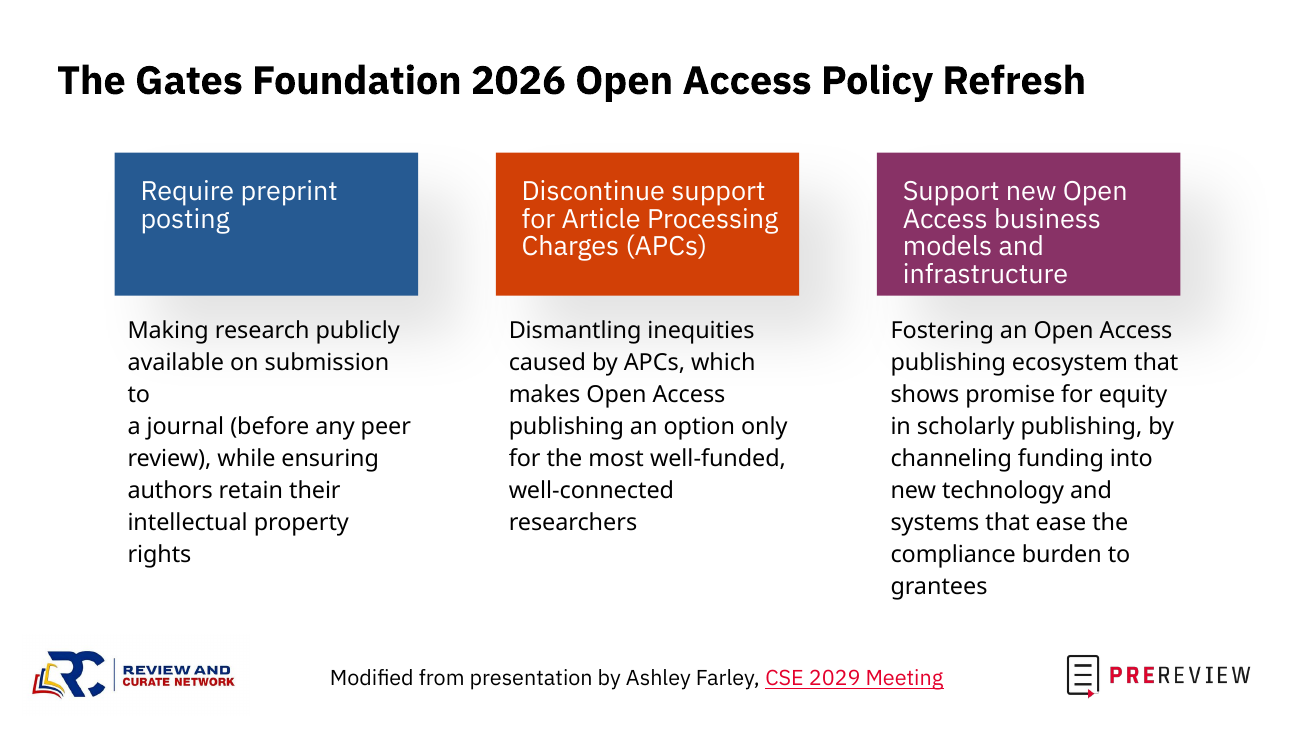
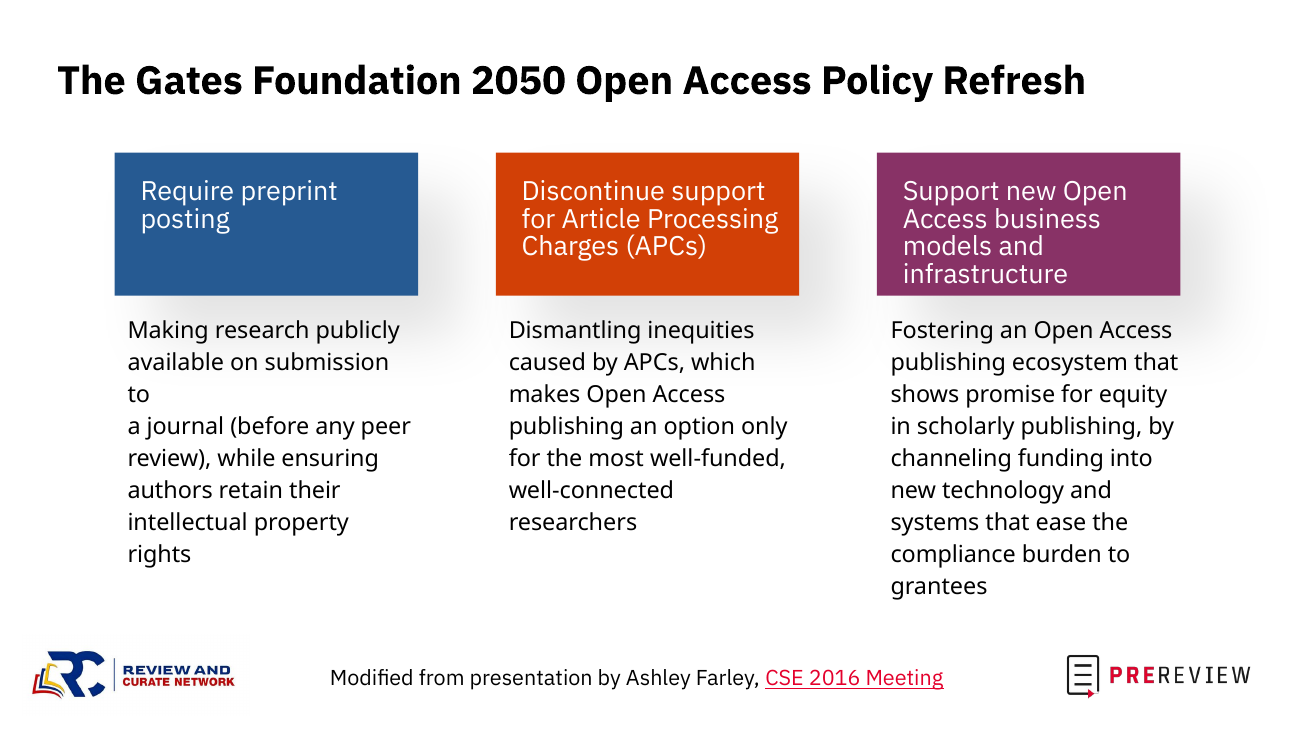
2026: 2026 -> 2050
2029: 2029 -> 2016
